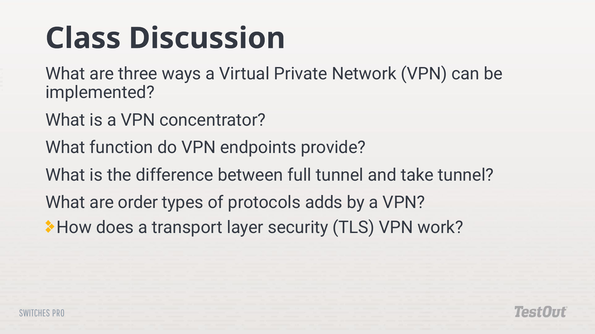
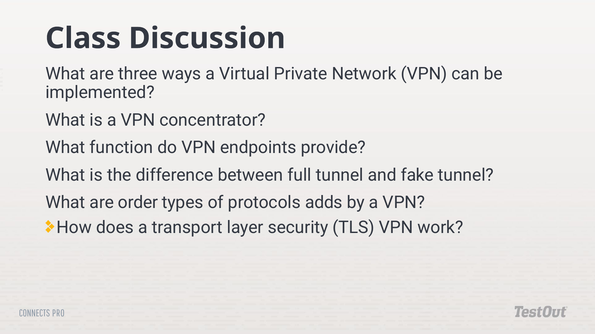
take: take -> fake
SWITCHES: SWITCHES -> CONNECTS
